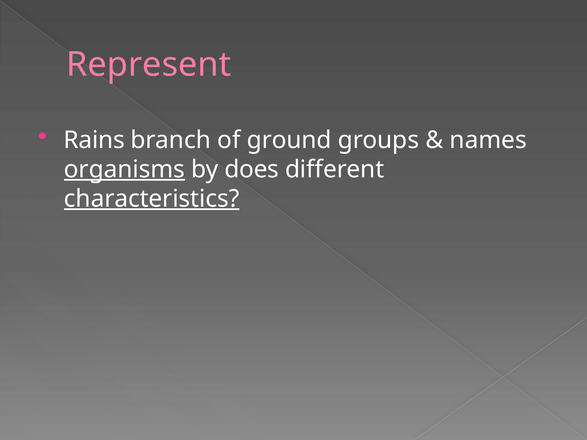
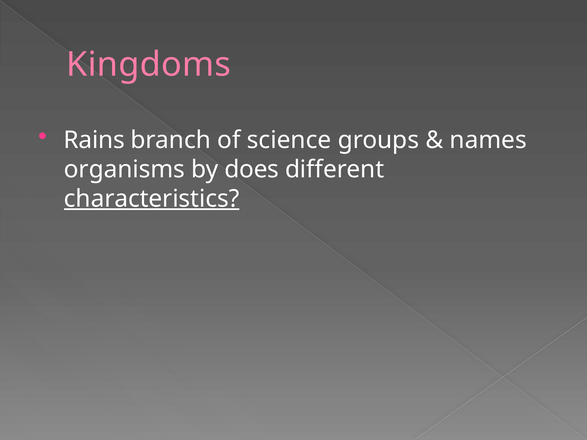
Represent: Represent -> Kingdoms
ground: ground -> science
organisms underline: present -> none
